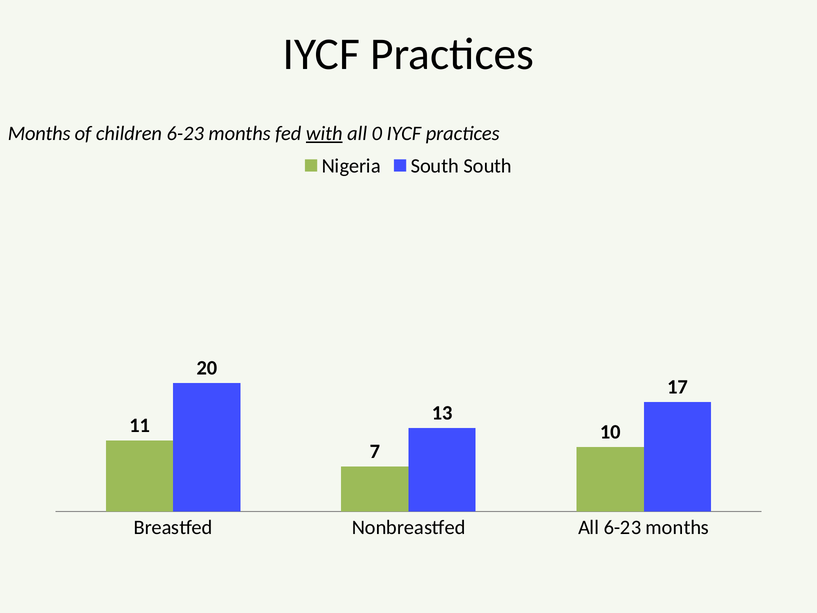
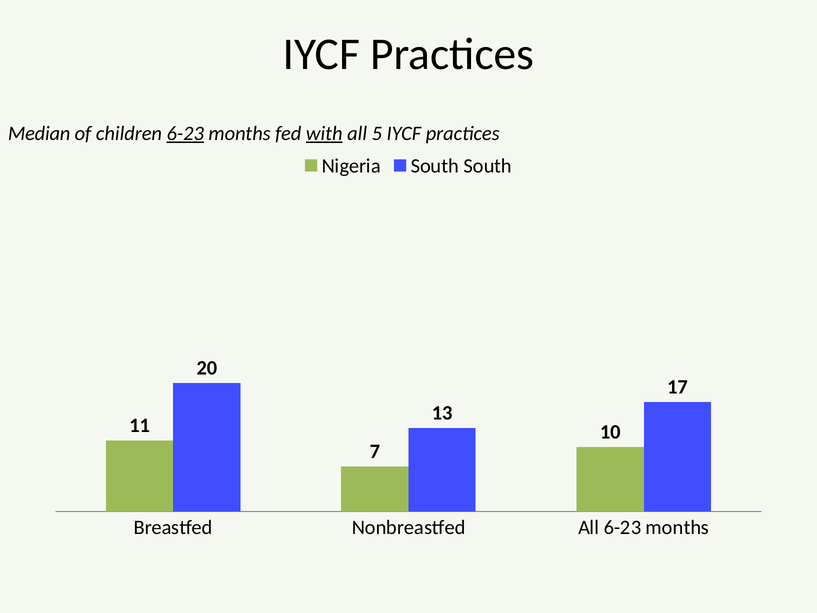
Months at (39, 133): Months -> Median
6-23 at (185, 133) underline: none -> present
0: 0 -> 5
